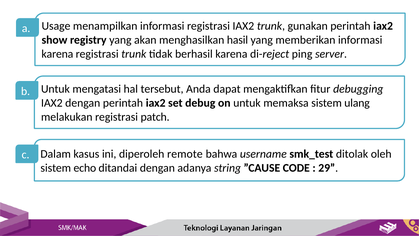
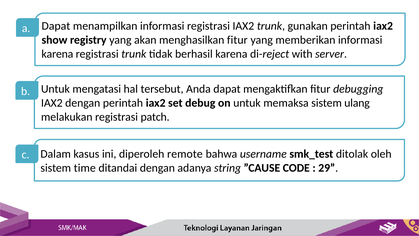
Usage at (56, 26): Usage -> Dapat
menghasilkan hasil: hasil -> fitur
ping: ping -> with
echo: echo -> time
